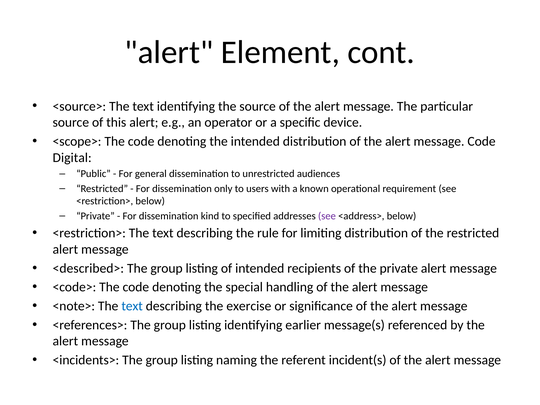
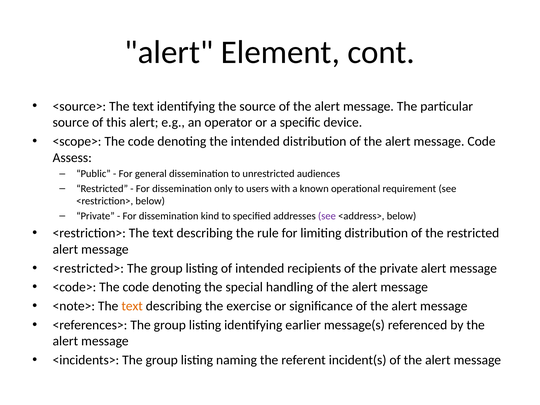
Digital: Digital -> Assess
<described>: <described> -> <restricted>
text at (132, 306) colour: blue -> orange
